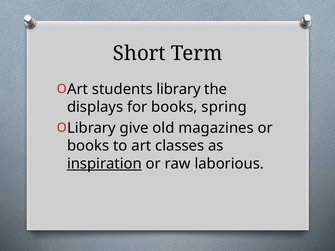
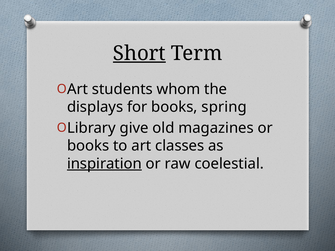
Short underline: none -> present
library: library -> whom
laborious: laborious -> coelestial
